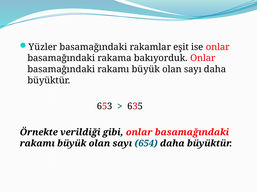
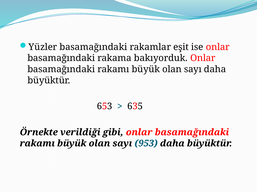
654: 654 -> 953
